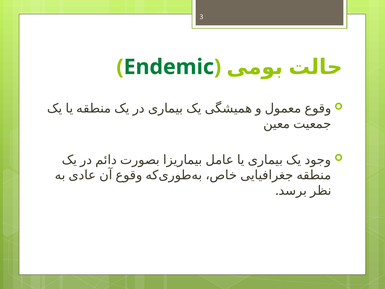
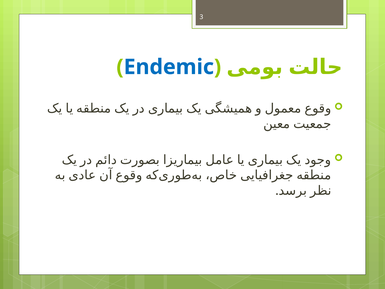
Endemic colour: green -> blue
